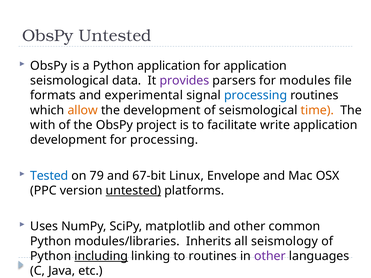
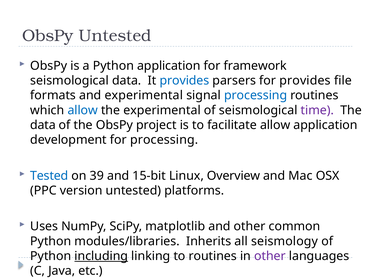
for application: application -> framework
provides at (184, 81) colour: purple -> blue
for modules: modules -> provides
allow at (83, 110) colour: orange -> blue
the development: development -> experimental
time colour: orange -> purple
with at (43, 125): with -> data
facilitate write: write -> allow
79: 79 -> 39
67-bit: 67-bit -> 15-bit
Envelope: Envelope -> Overview
untested at (133, 191) underline: present -> none
